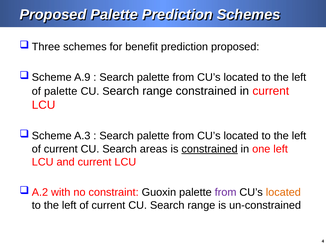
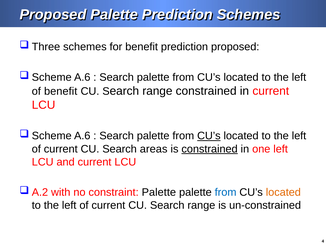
A.9 at (82, 78): A.9 -> A.6
of palette: palette -> benefit
A.3 at (82, 136): A.3 -> A.6
CU’s at (209, 136) underline: none -> present
constraint Guoxin: Guoxin -> Palette
from at (226, 193) colour: purple -> blue
